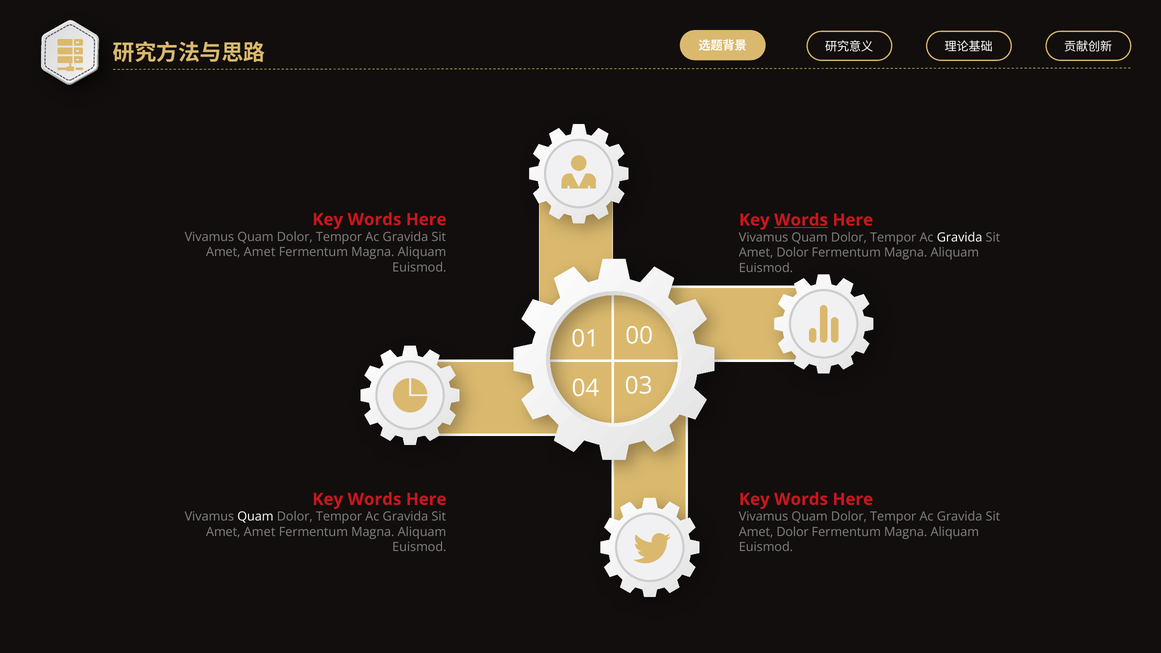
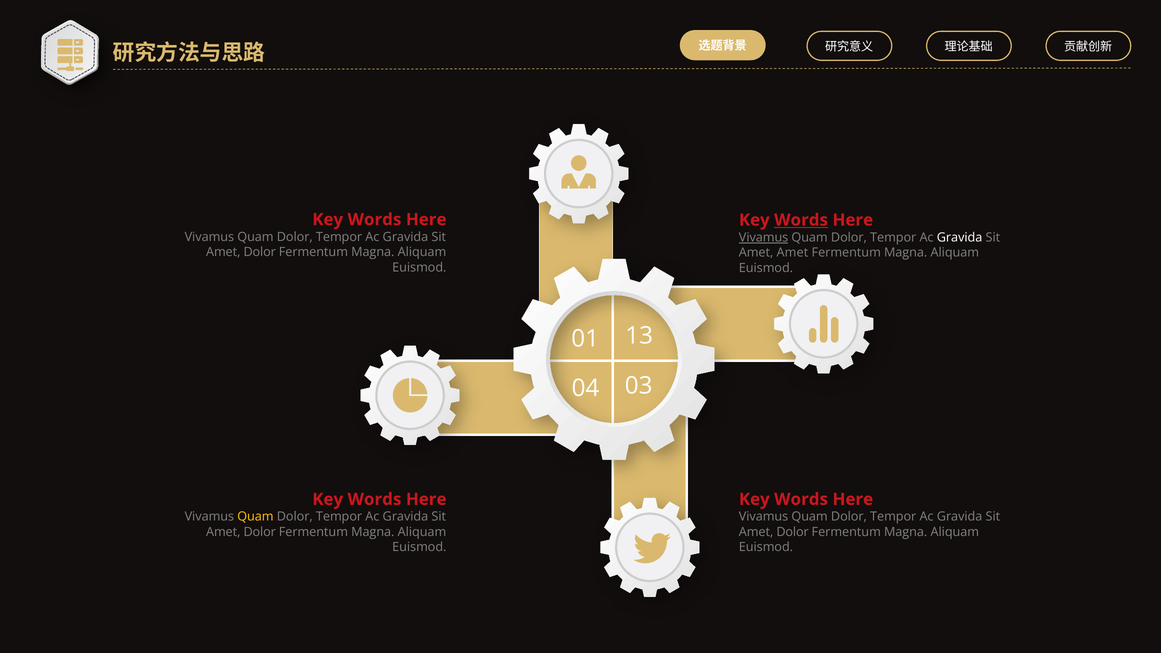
Vivamus at (764, 238) underline: none -> present
Amet at (260, 252): Amet -> Dolor
Dolor at (793, 253): Dolor -> Amet
00: 00 -> 13
Quam at (255, 517) colour: white -> yellow
Amet at (260, 532): Amet -> Dolor
